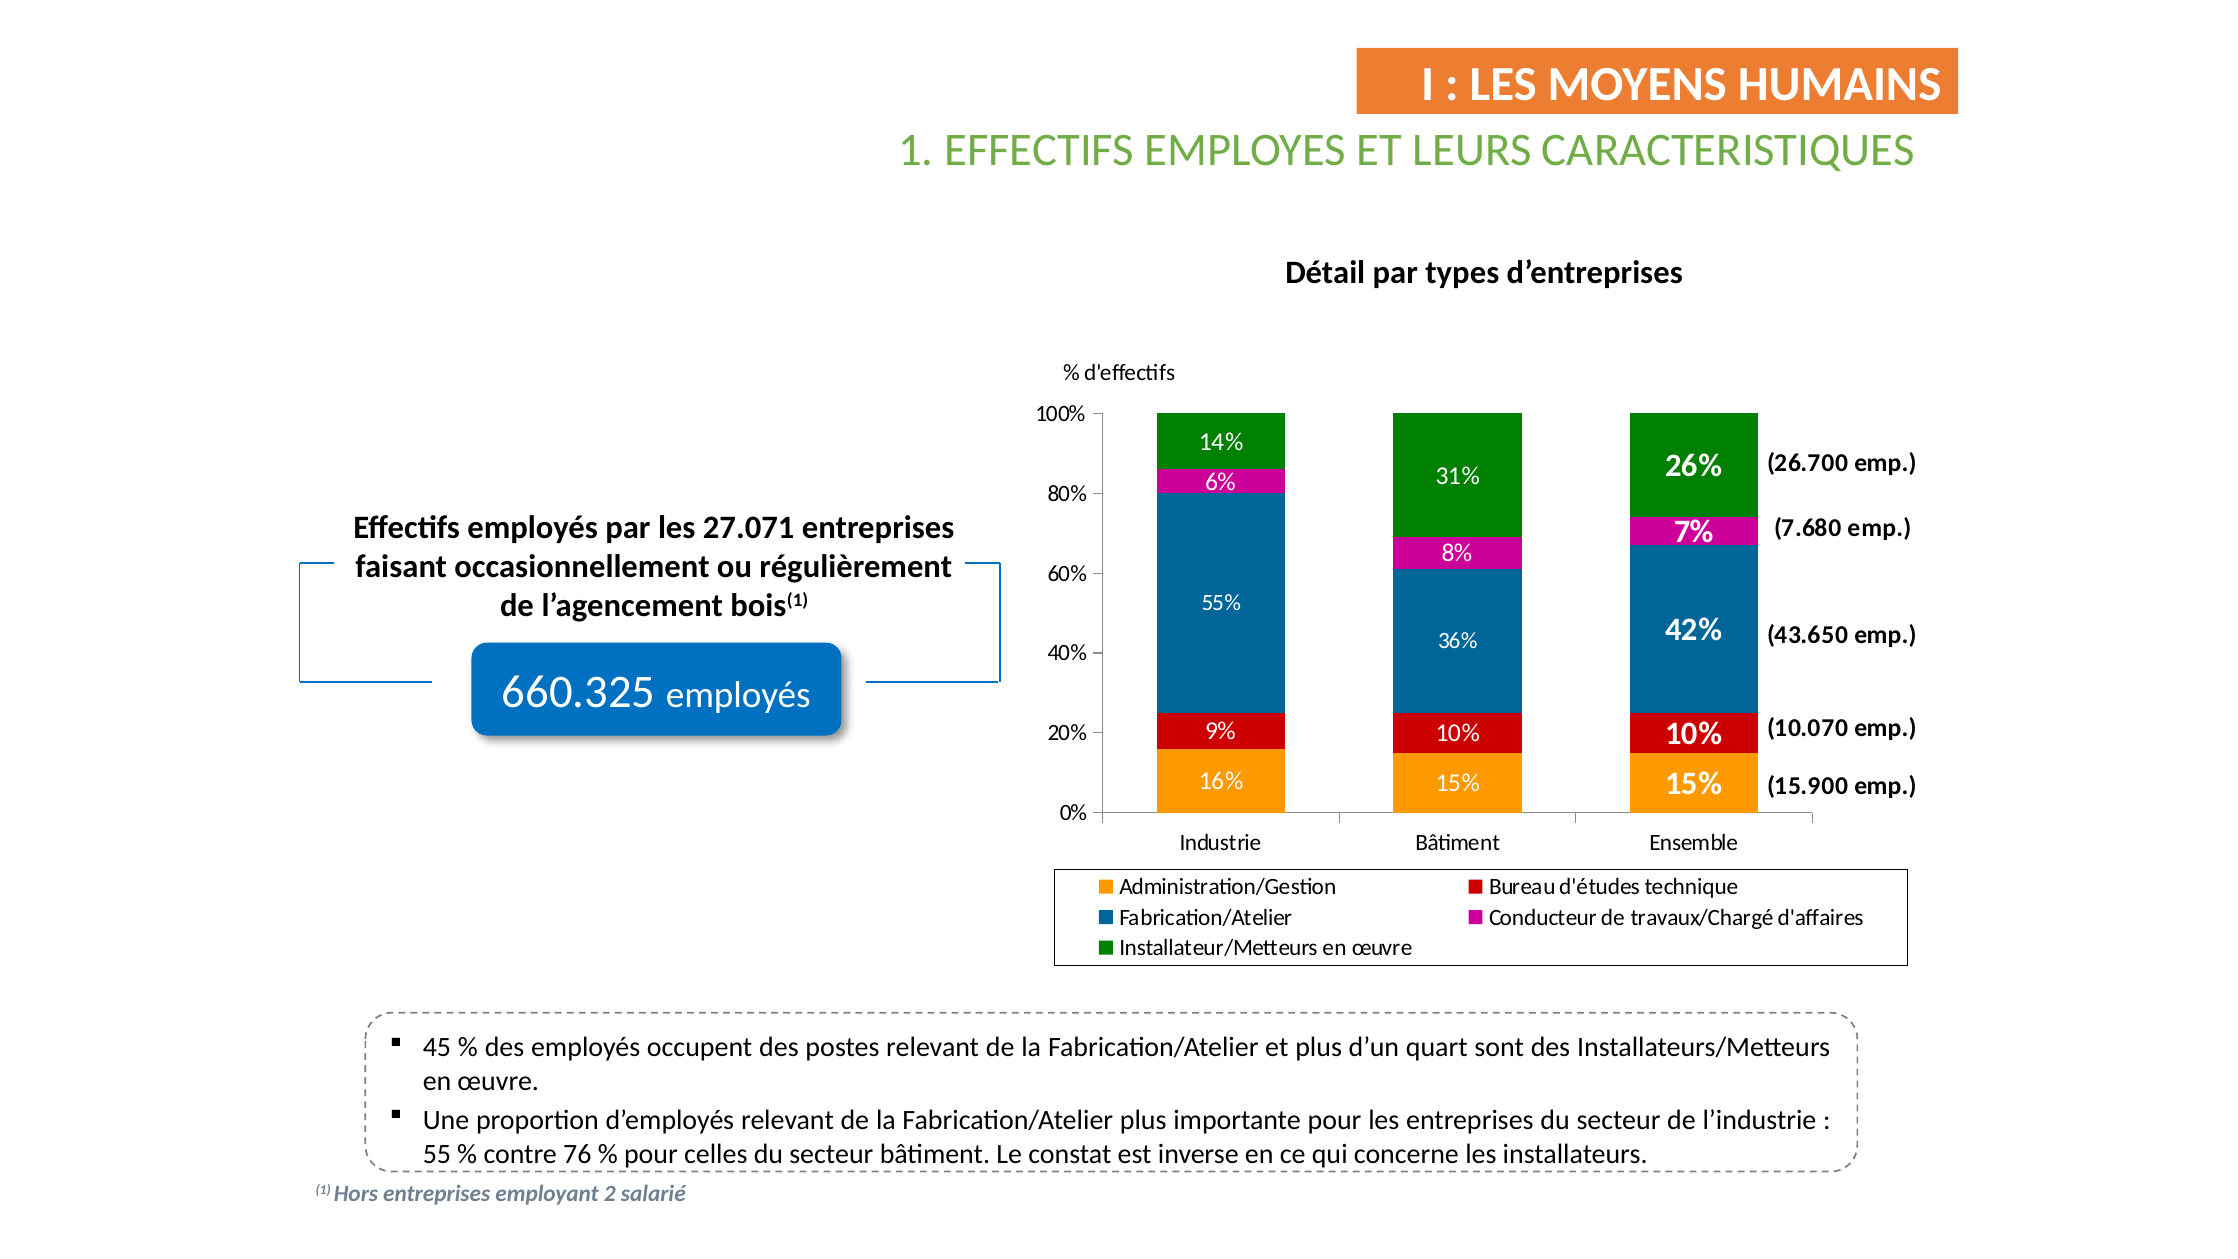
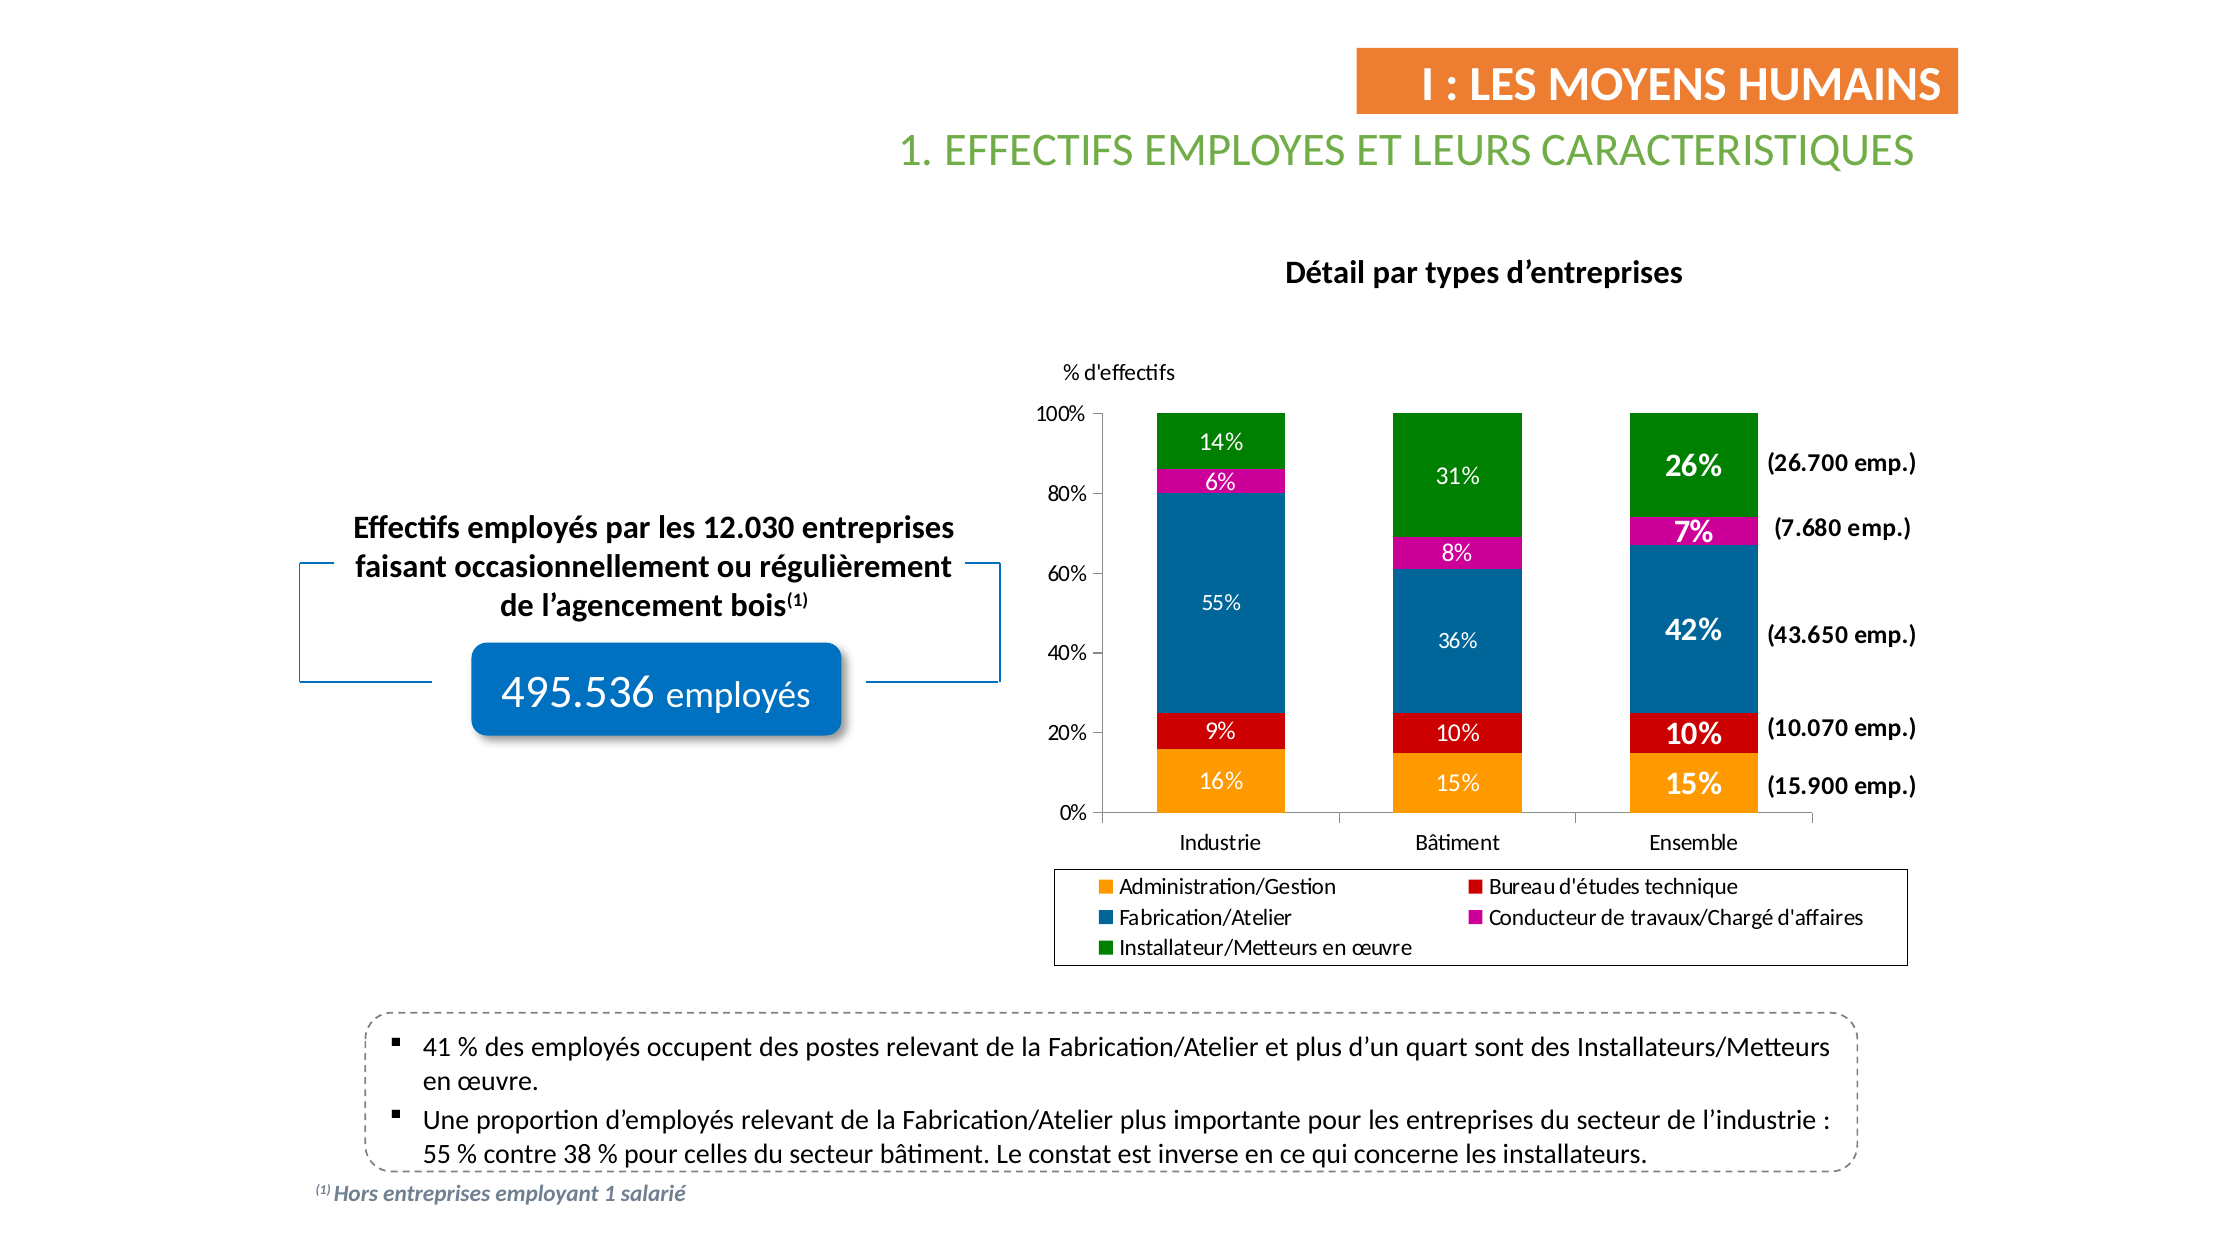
27.071: 27.071 -> 12.030
660.325: 660.325 -> 495.536
45: 45 -> 41
76: 76 -> 38
employant 2: 2 -> 1
